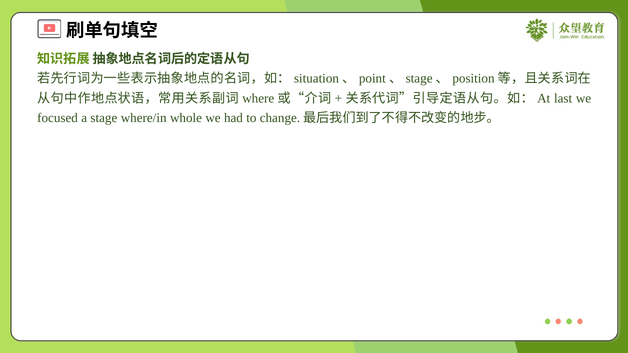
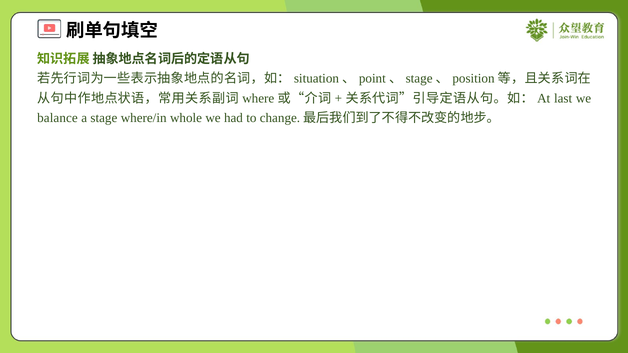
focused: focused -> balance
